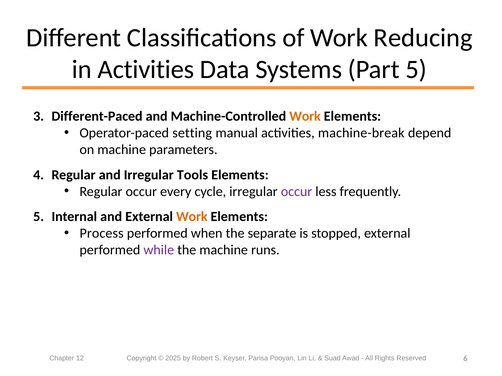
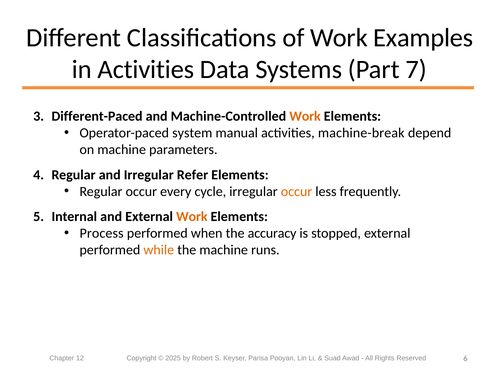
Reducing: Reducing -> Examples
Part 5: 5 -> 7
setting: setting -> system
Tools: Tools -> Refer
occur at (297, 192) colour: purple -> orange
separate: separate -> accuracy
while colour: purple -> orange
